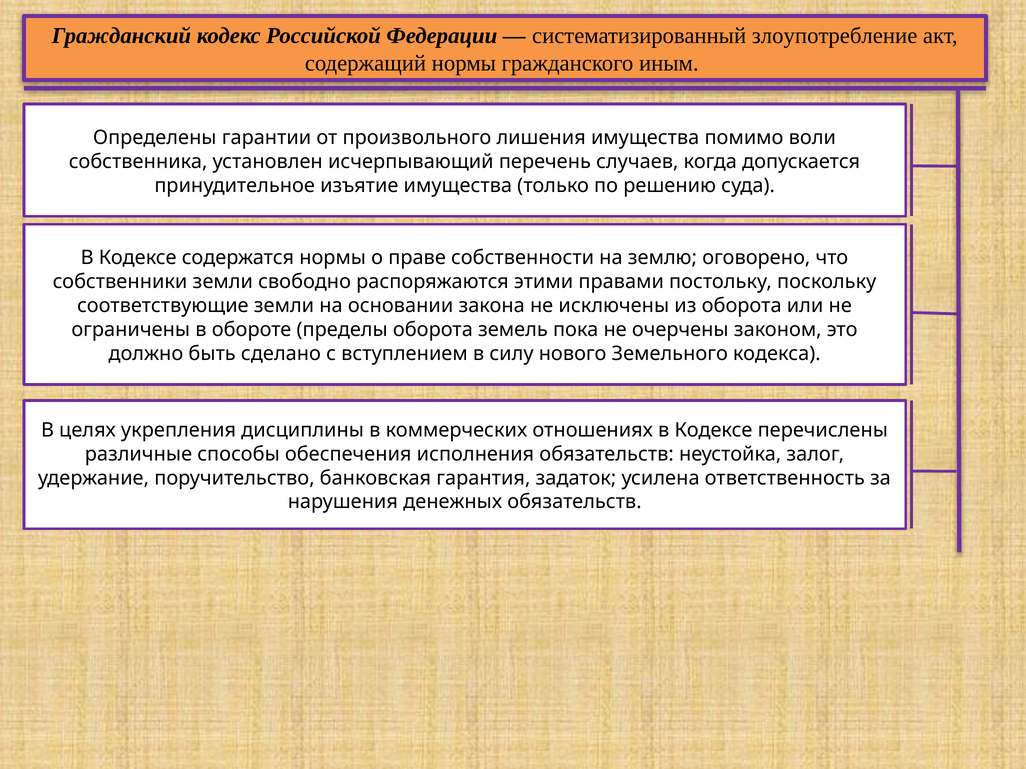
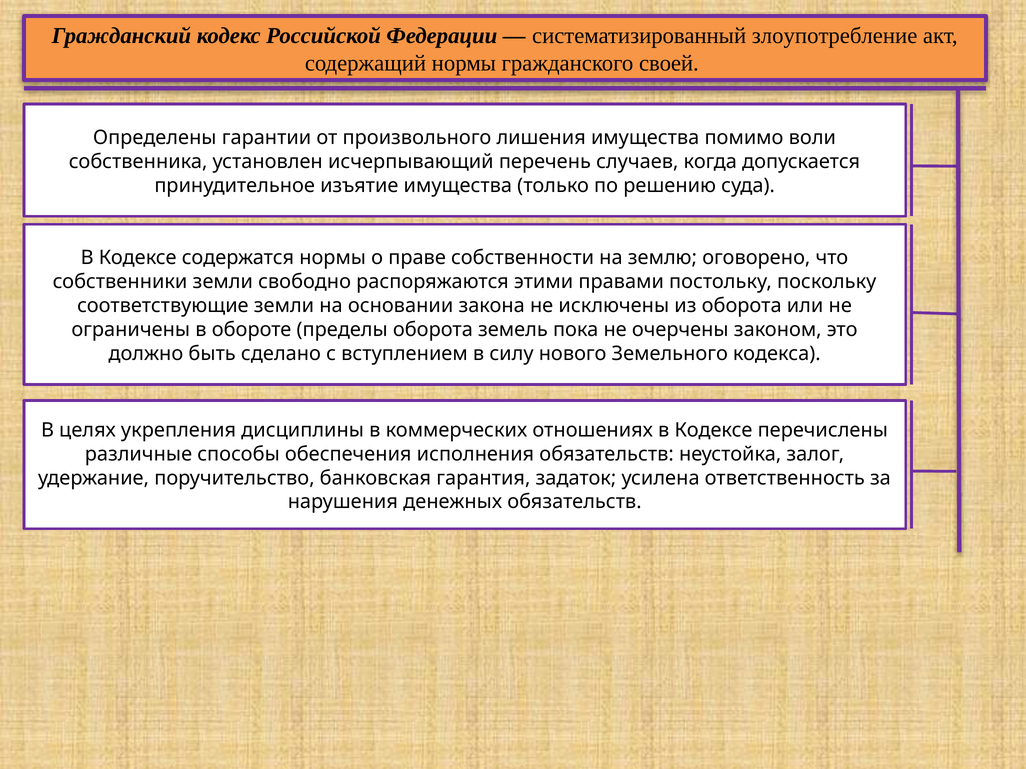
иным: иным -> своей
